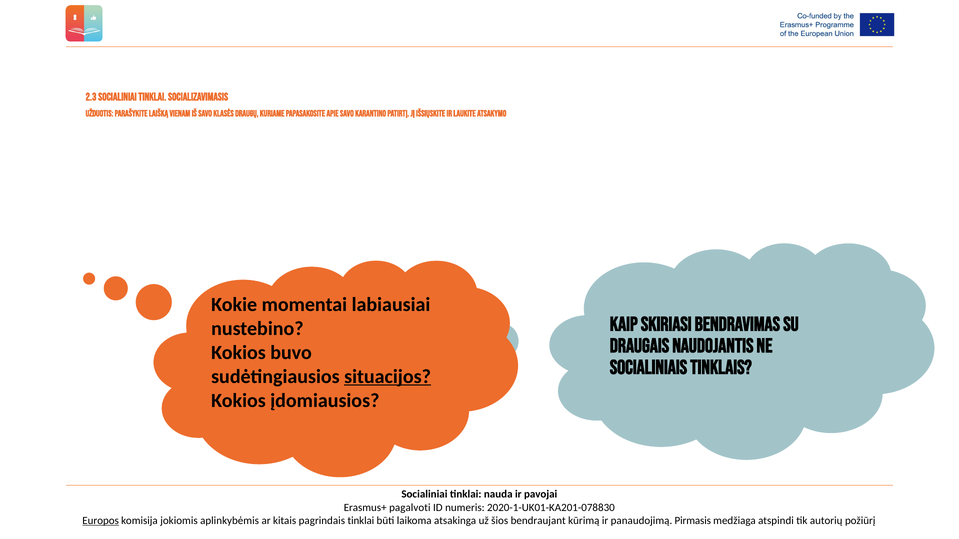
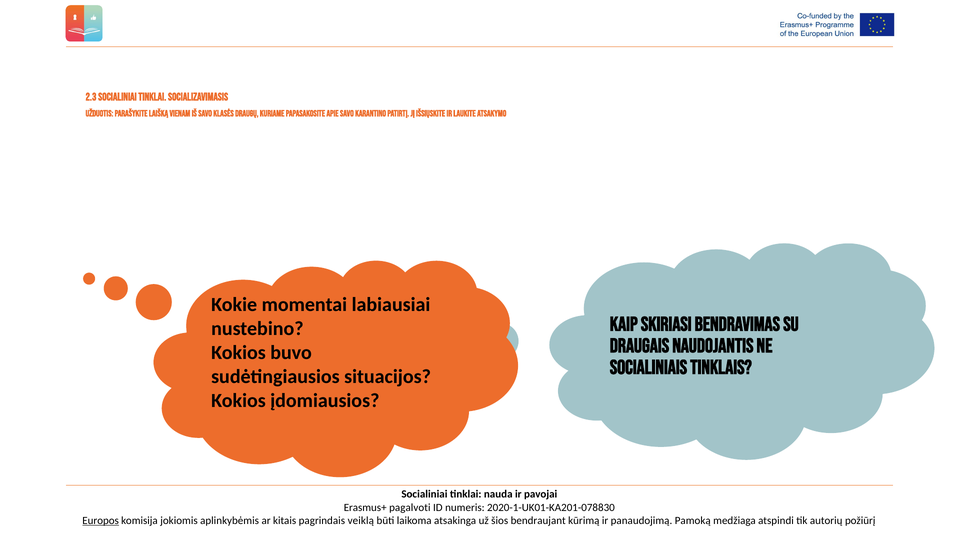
situacijos underline: present -> none
pagrindais tinklai: tinklai -> veiklą
Pirmasis: Pirmasis -> Pamoką
